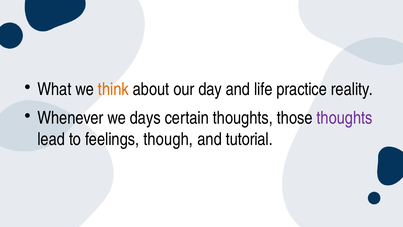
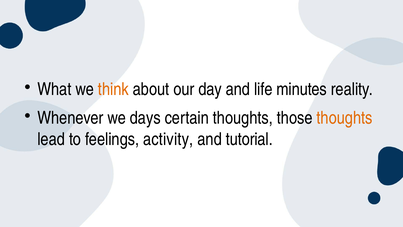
practice: practice -> minutes
thoughts at (345, 118) colour: purple -> orange
though: though -> activity
